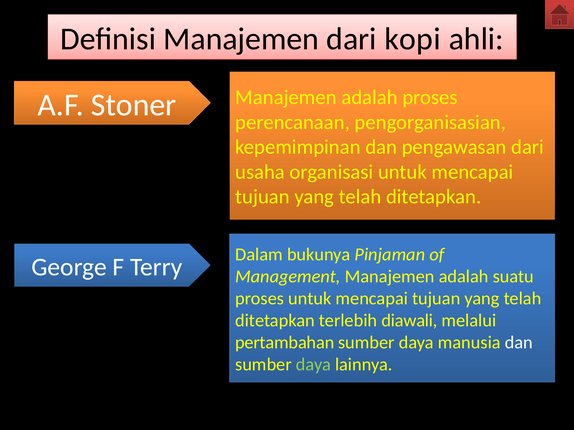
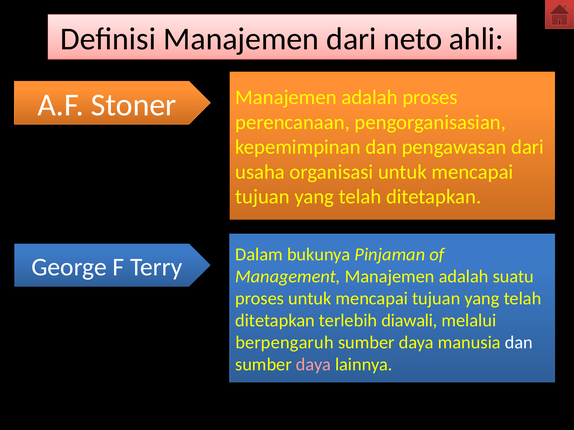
kopi: kopi -> neto
pertambahan: pertambahan -> berpengaruh
daya at (313, 365) colour: light green -> pink
